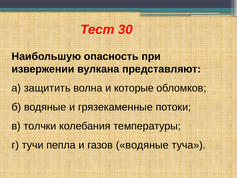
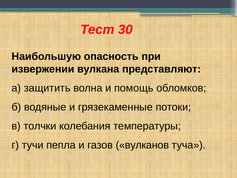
которые: которые -> помощь
газов водяные: водяные -> вулканов
